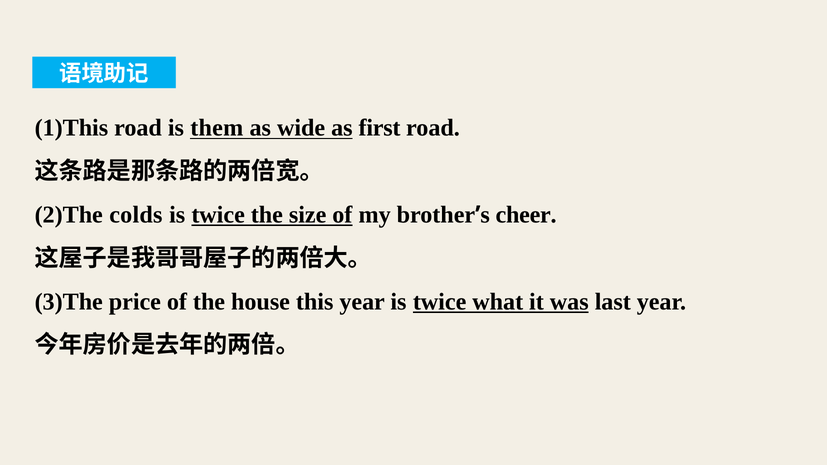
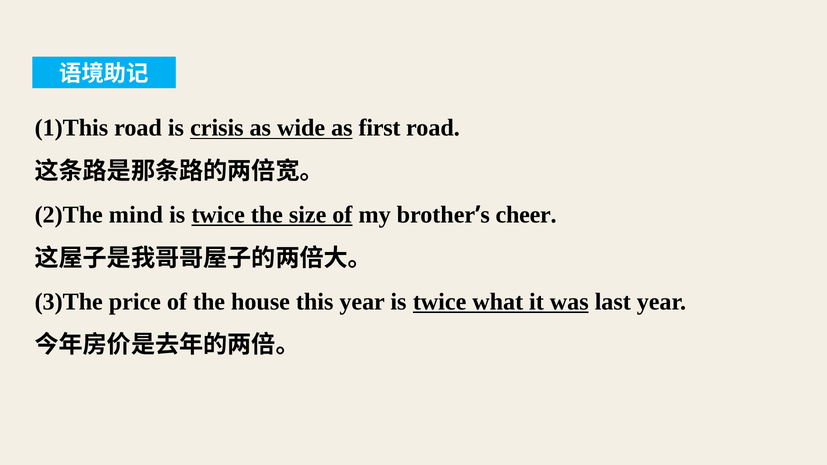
them: them -> crisis
colds: colds -> mind
